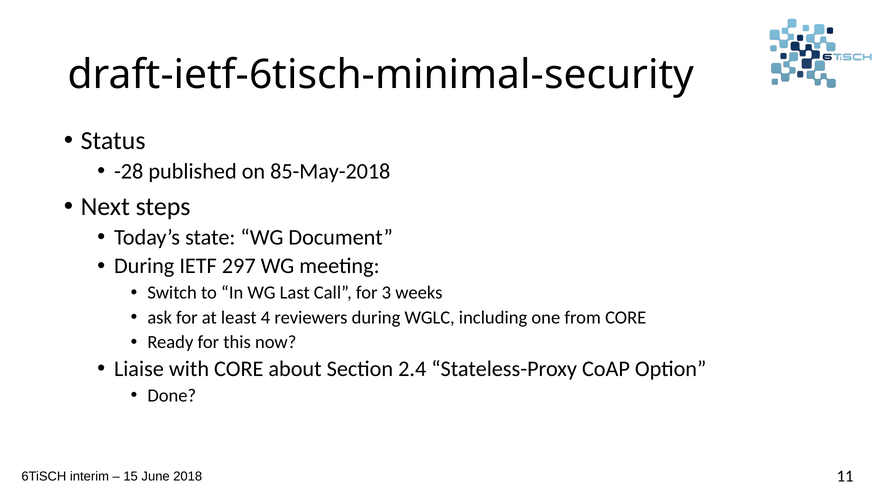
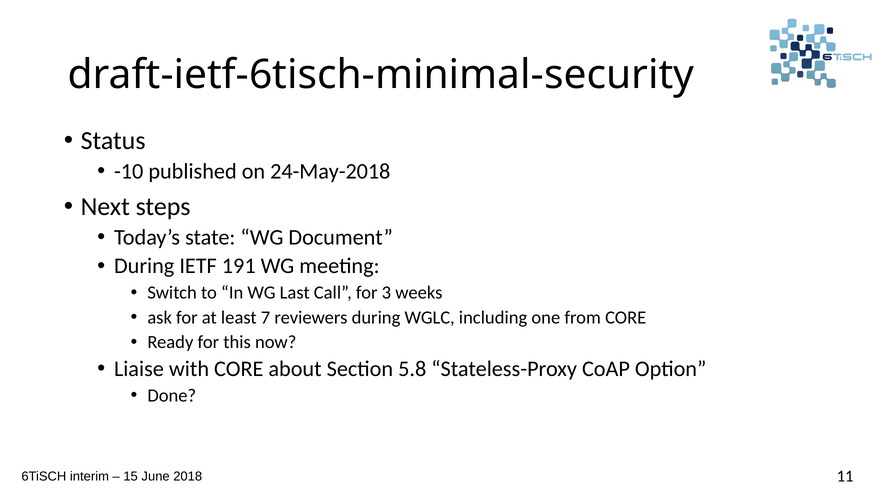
-28: -28 -> -10
85-May-2018: 85-May-2018 -> 24-May-2018
297: 297 -> 191
4: 4 -> 7
2.4: 2.4 -> 5.8
